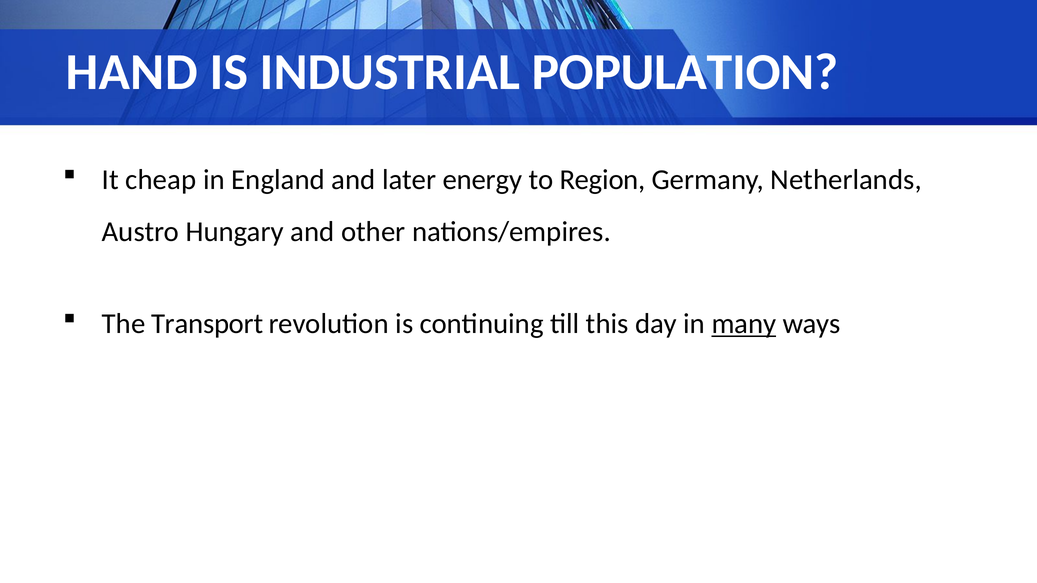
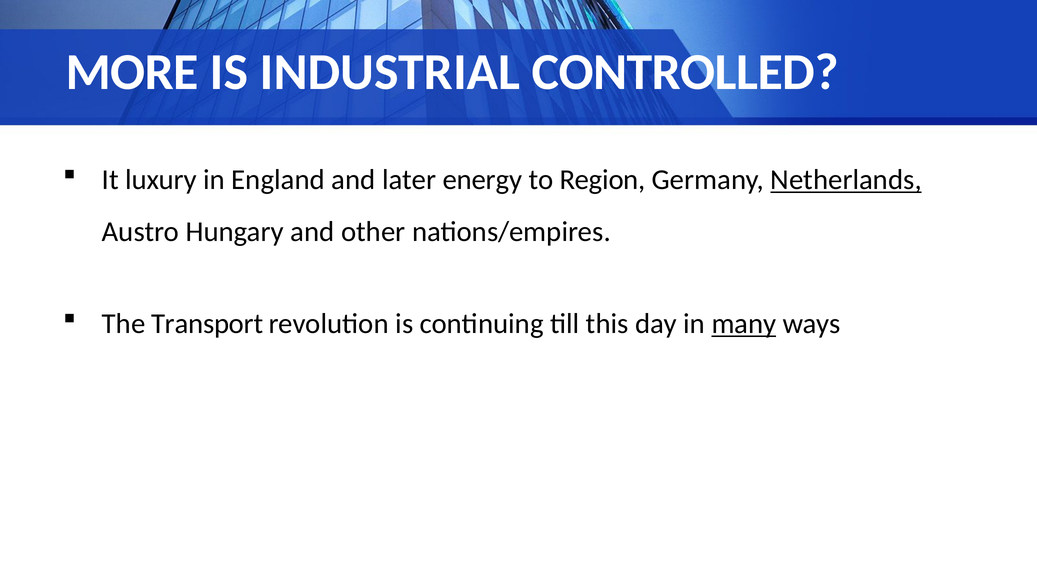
HAND: HAND -> MORE
POPULATION: POPULATION -> CONTROLLED
cheap: cheap -> luxury
Netherlands underline: none -> present
